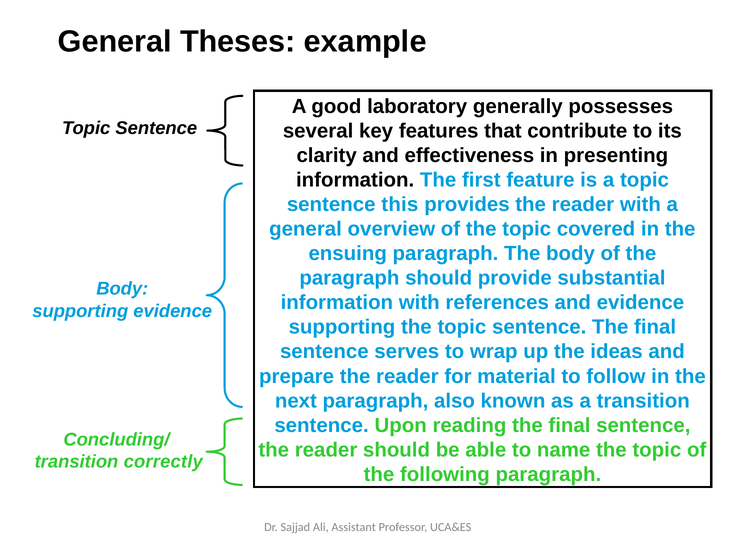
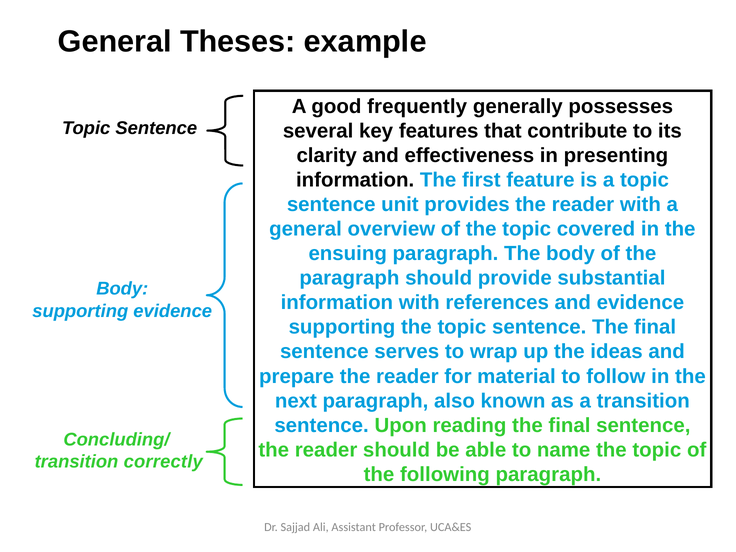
laboratory: laboratory -> frequently
this: this -> unit
